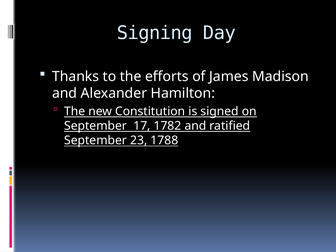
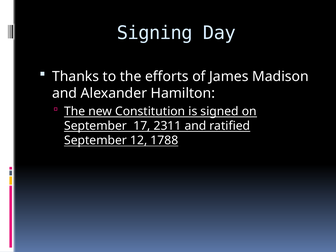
1782: 1782 -> 2311
23: 23 -> 12
